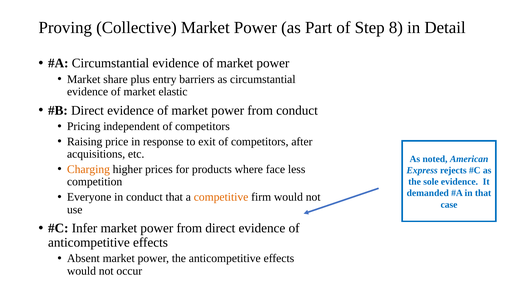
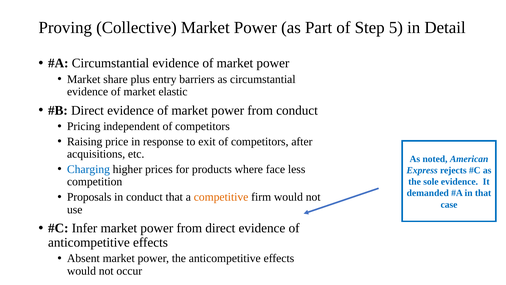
8: 8 -> 5
Charging colour: orange -> blue
Everyone: Everyone -> Proposals
